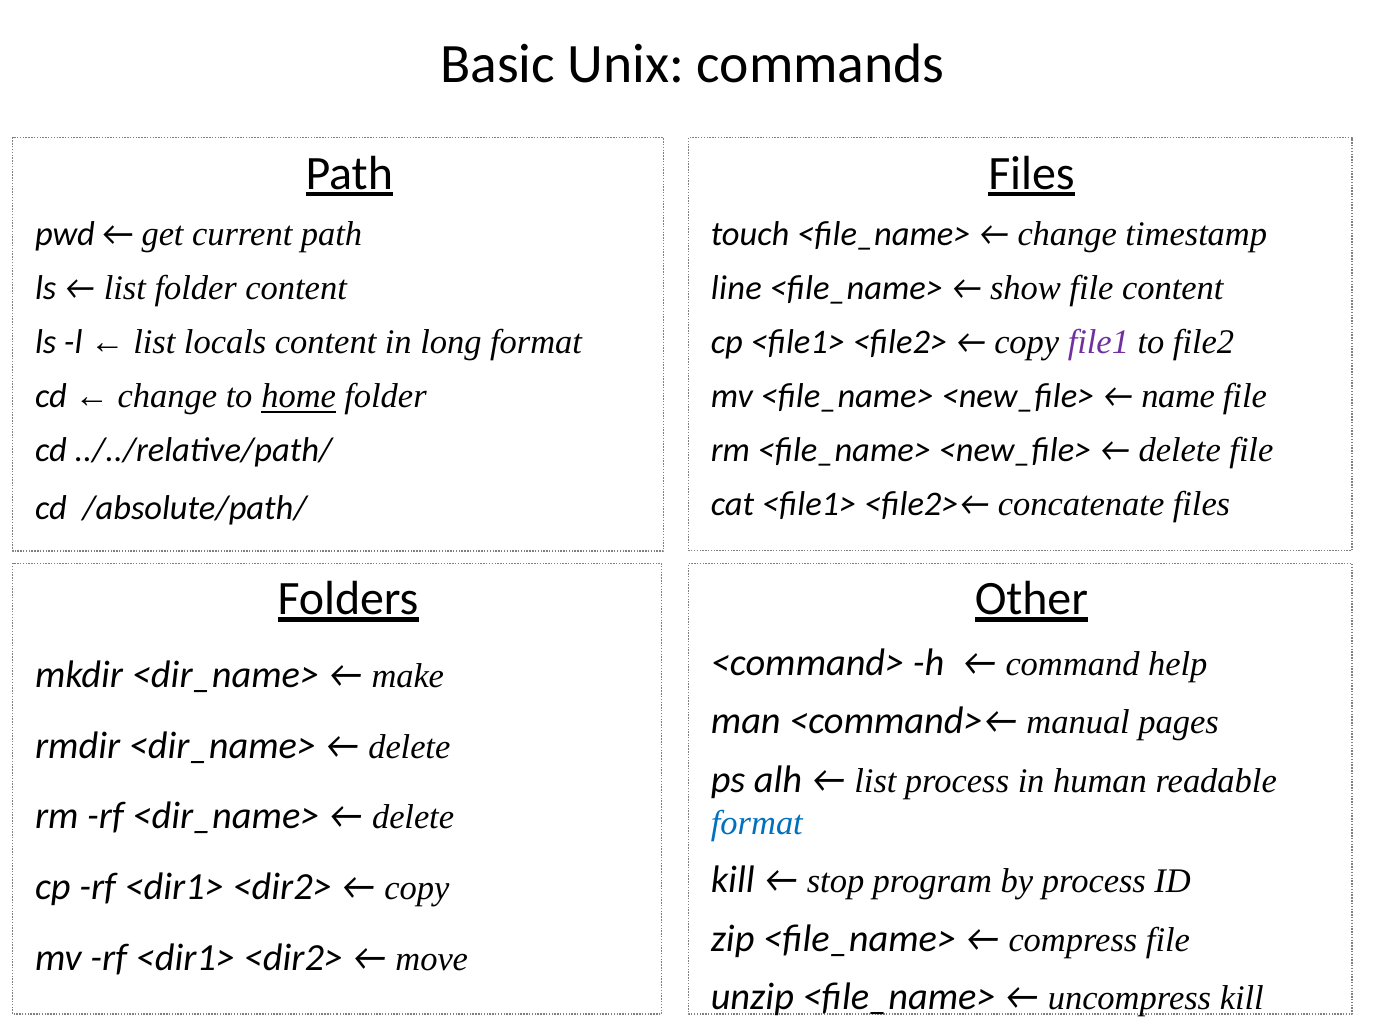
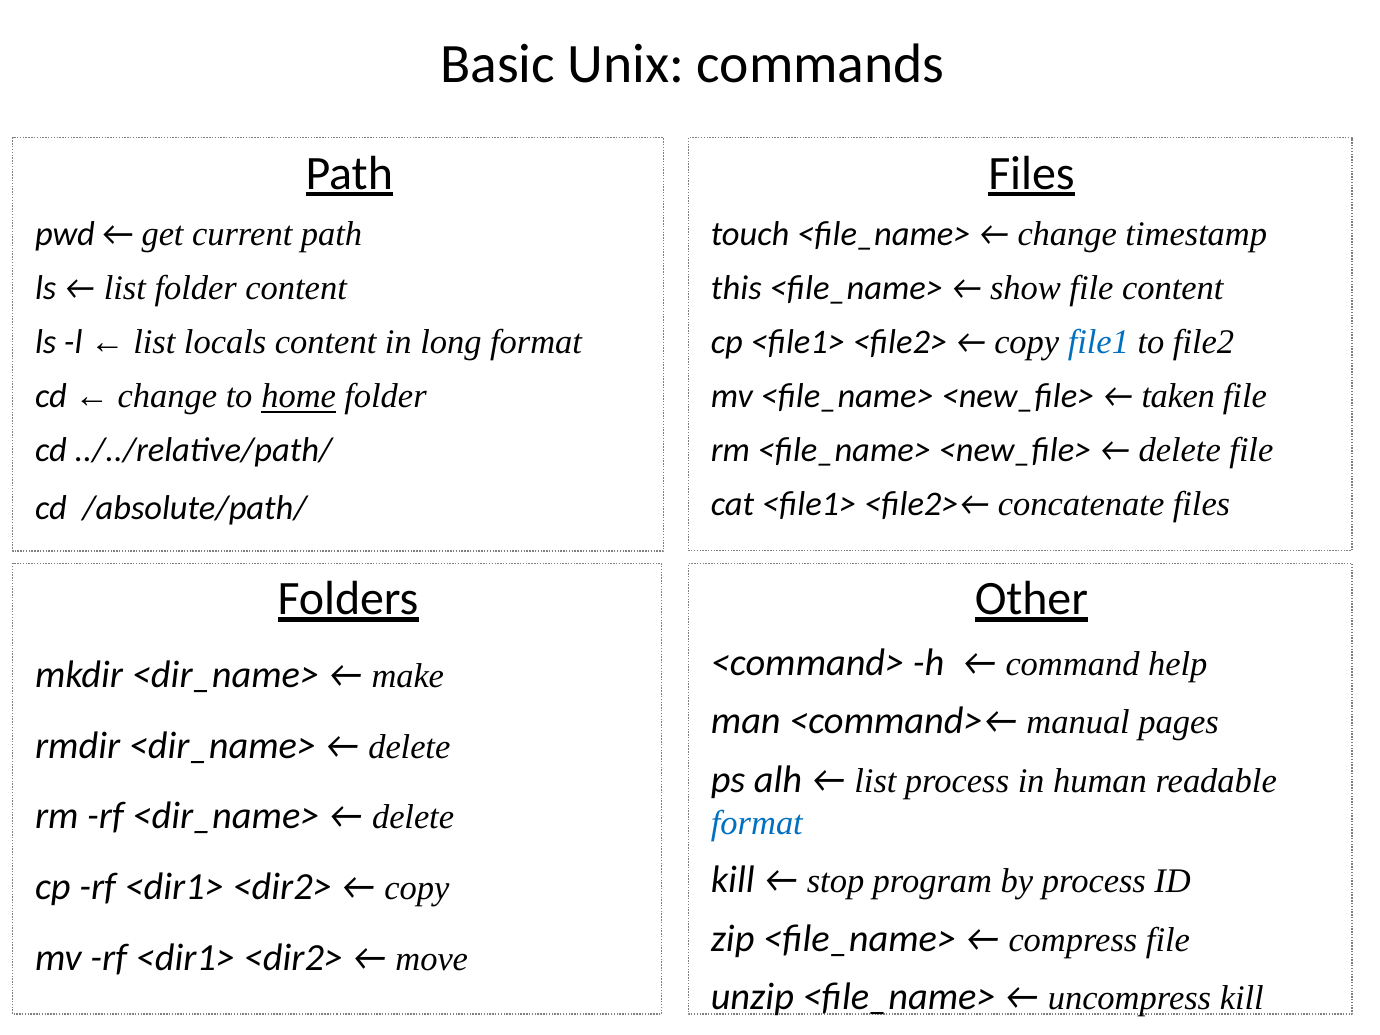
line: line -> this
file1 colour: purple -> blue
name: name -> taken
